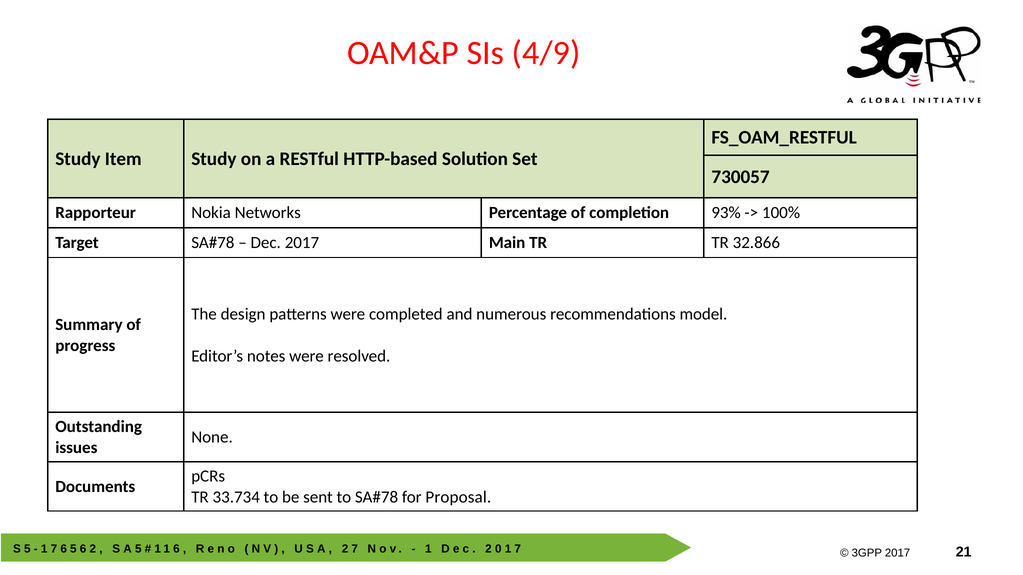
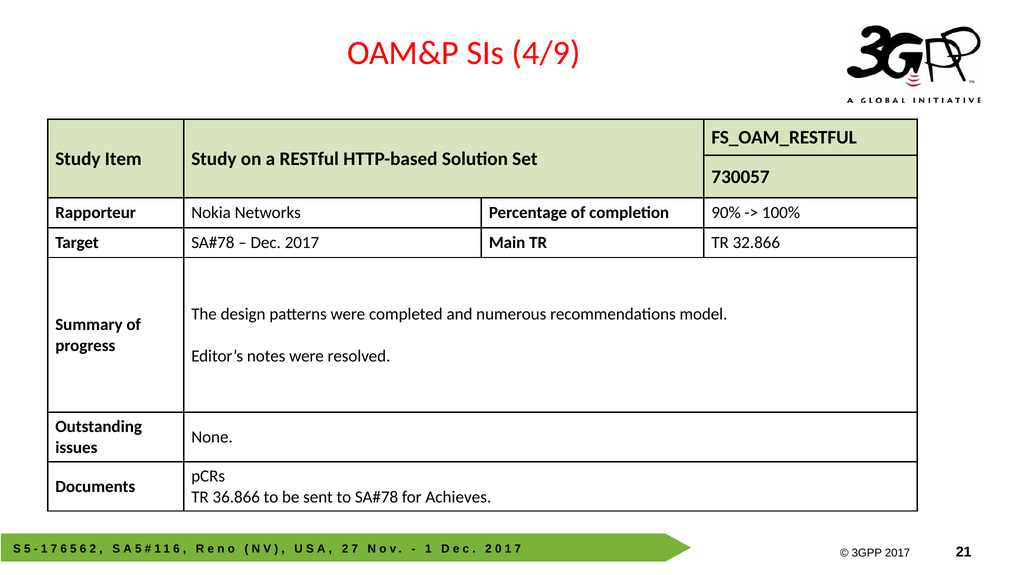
93%: 93% -> 90%
33.734: 33.734 -> 36.866
Proposal: Proposal -> Achieves
